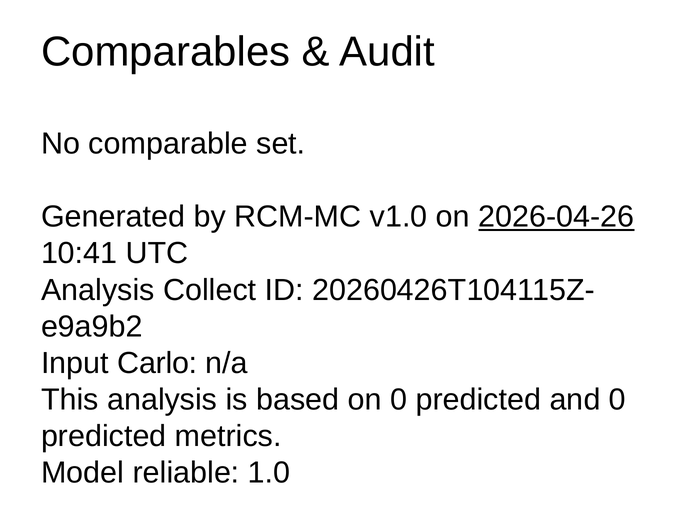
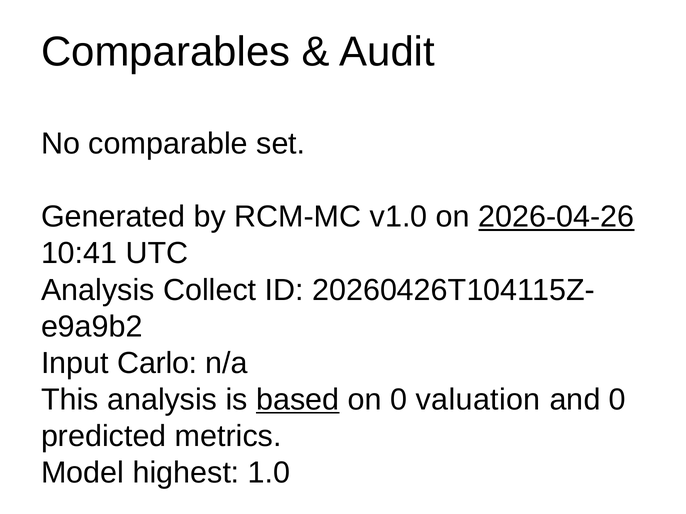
based underline: none -> present
on 0 predicted: predicted -> valuation
reliable: reliable -> highest
